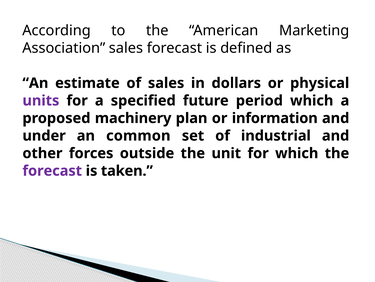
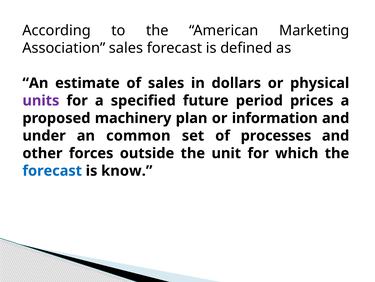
period which: which -> prices
industrial: industrial -> processes
forecast at (52, 170) colour: purple -> blue
taken: taken -> know
